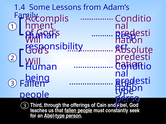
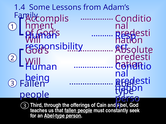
being underline: present -> none
